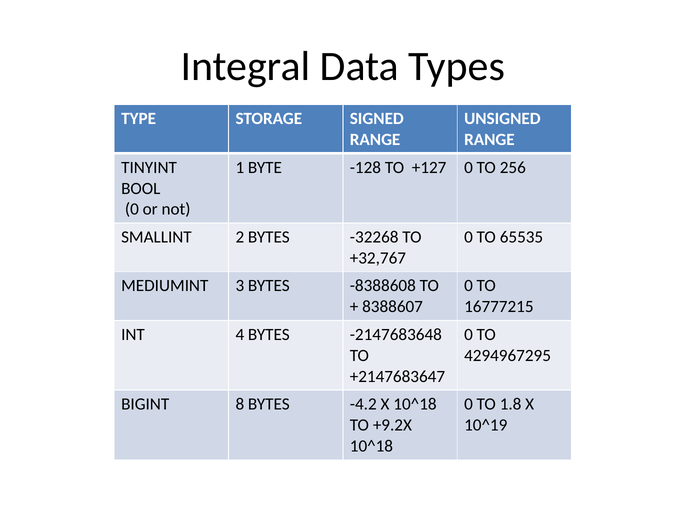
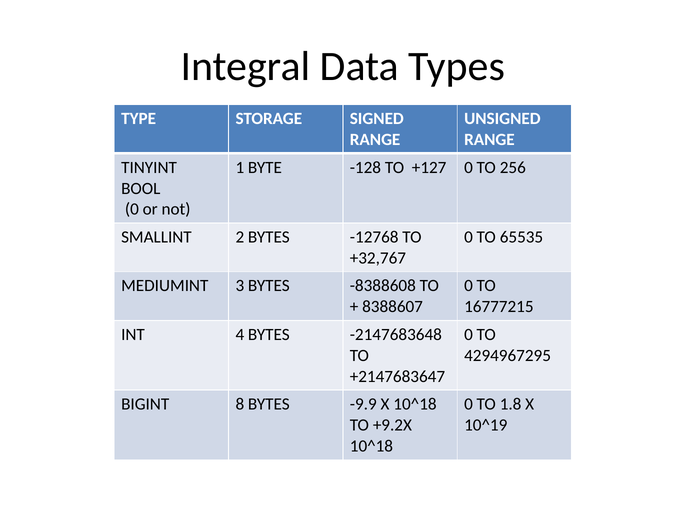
-32268: -32268 -> -12768
-4.2: -4.2 -> -9.9
